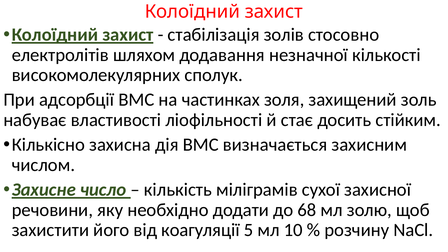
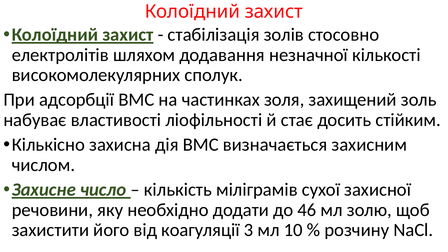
68: 68 -> 46
5: 5 -> 3
